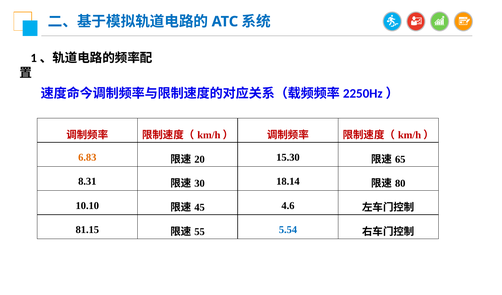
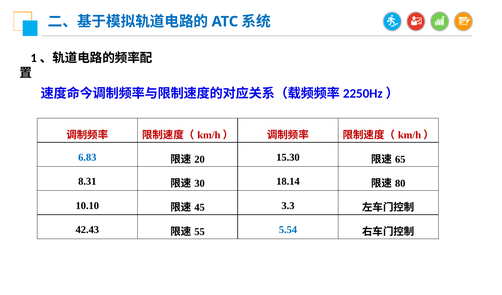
6.83 colour: orange -> blue
4.6: 4.6 -> 3.3
81.15: 81.15 -> 42.43
